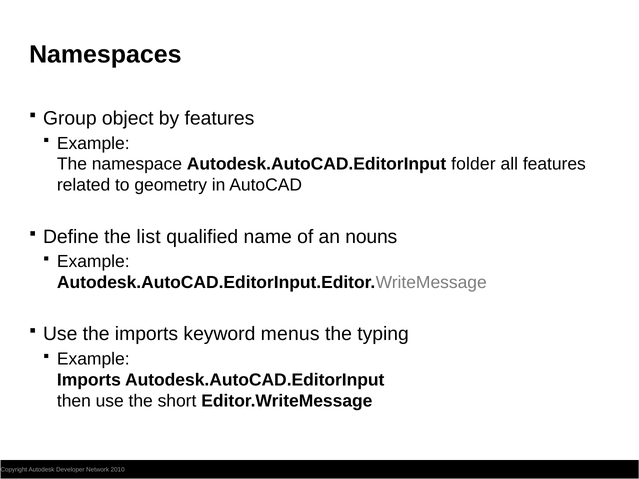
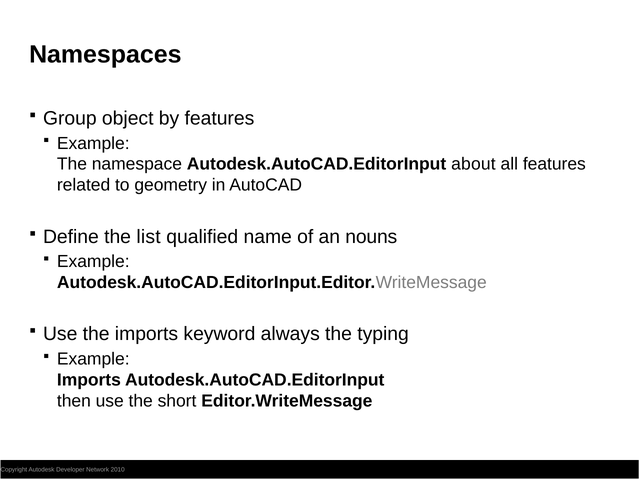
folder: folder -> about
menus: menus -> always
